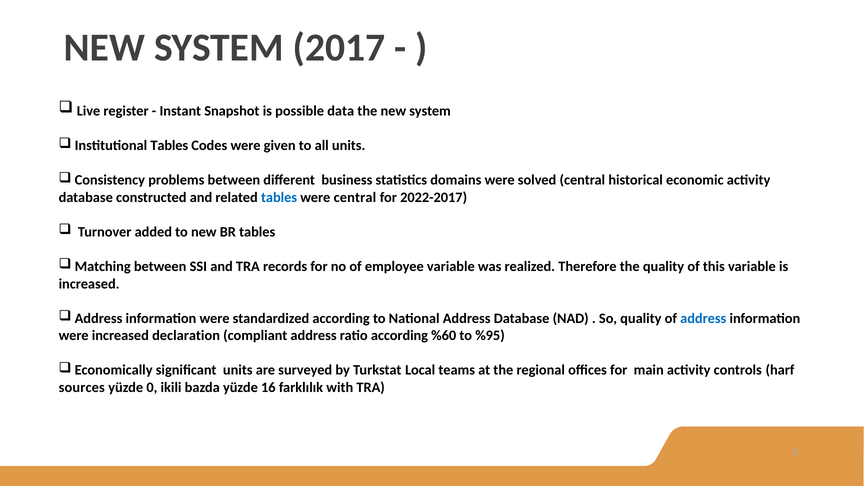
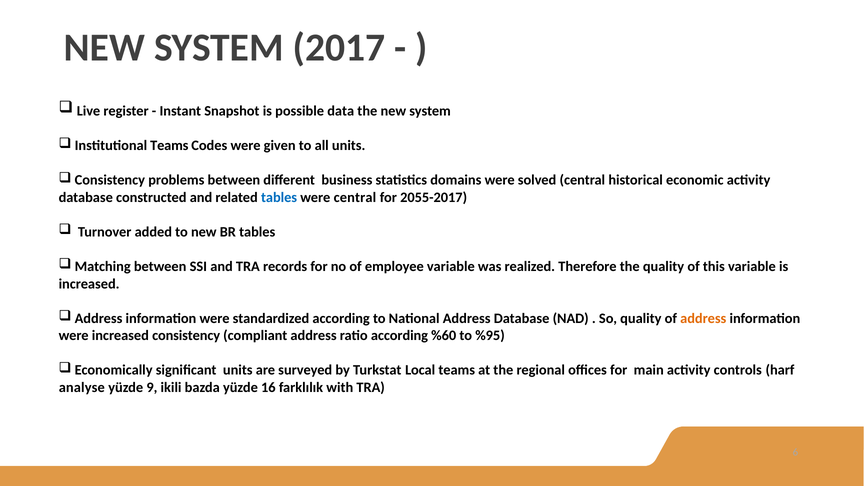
Institutional Tables: Tables -> Teams
2022-2017: 2022-2017 -> 2055-2017
address at (703, 318) colour: blue -> orange
increased declaration: declaration -> consistency
sources: sources -> analyse
0: 0 -> 9
